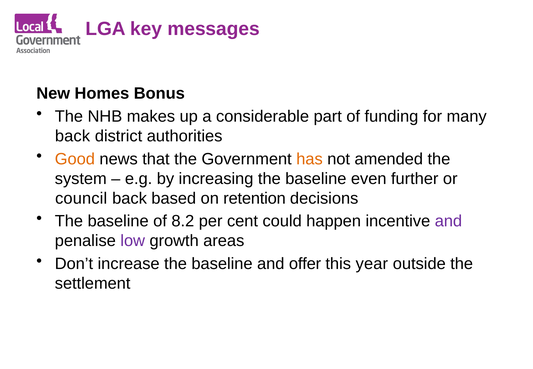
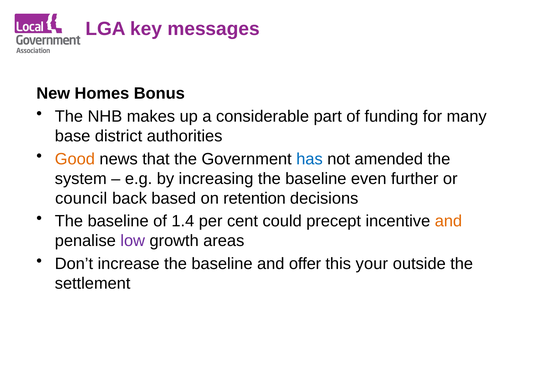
back at (72, 136): back -> base
has colour: orange -> blue
8.2: 8.2 -> 1.4
happen: happen -> precept
and at (448, 221) colour: purple -> orange
year: year -> your
